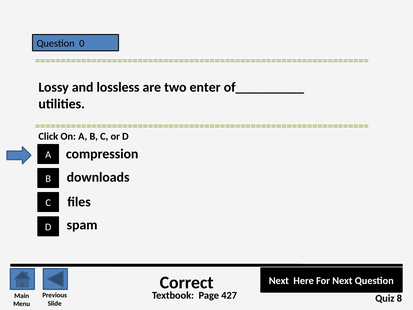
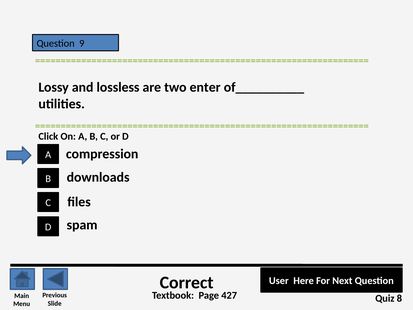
0: 0 -> 9
Next at (279, 281): Next -> User
